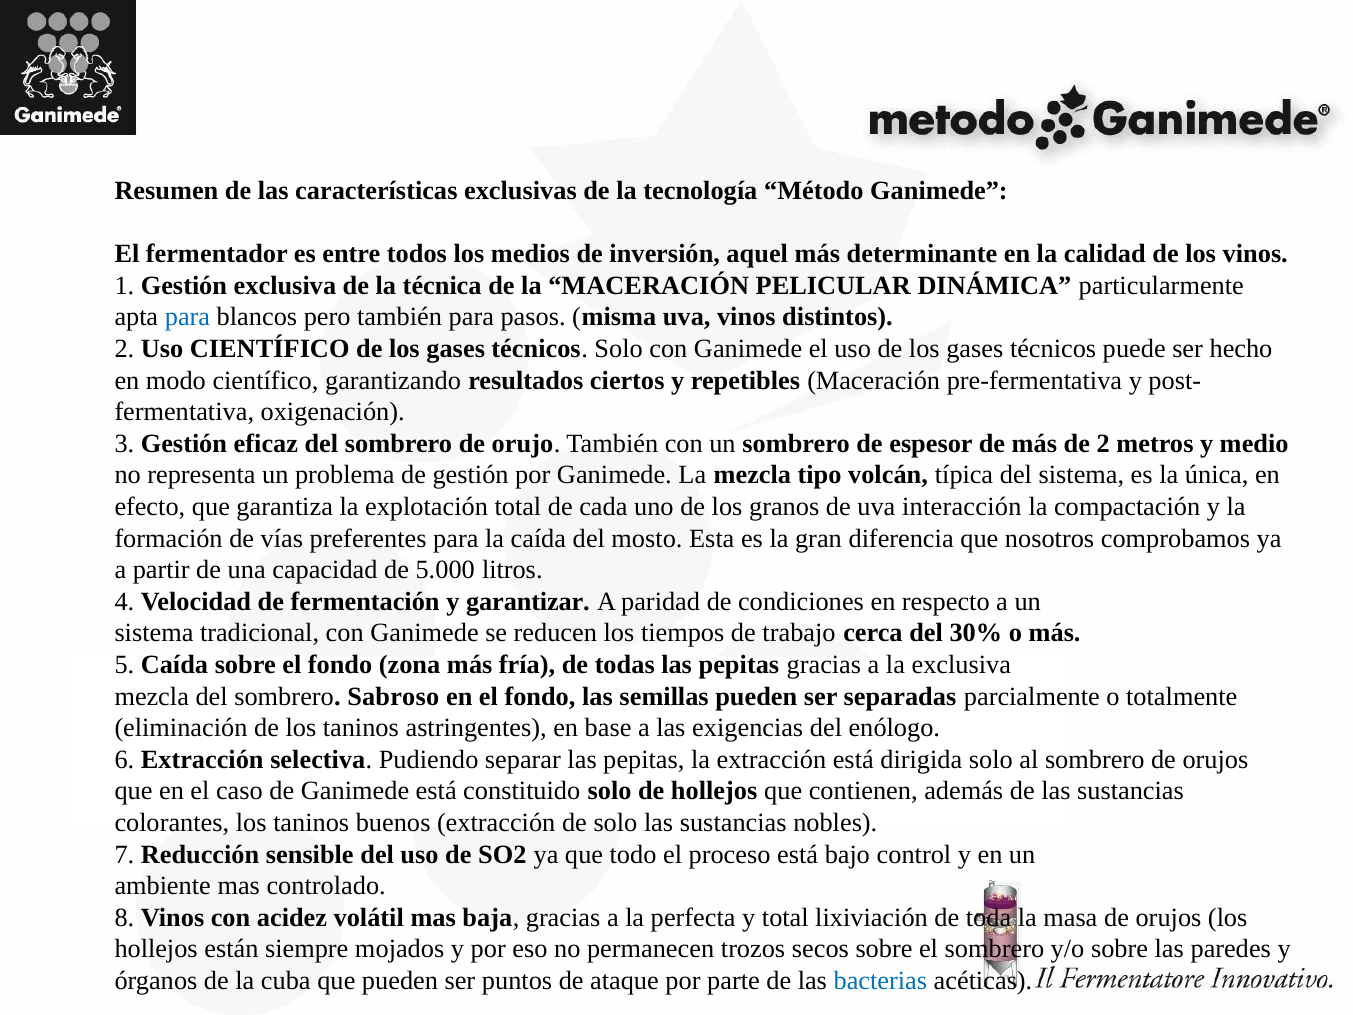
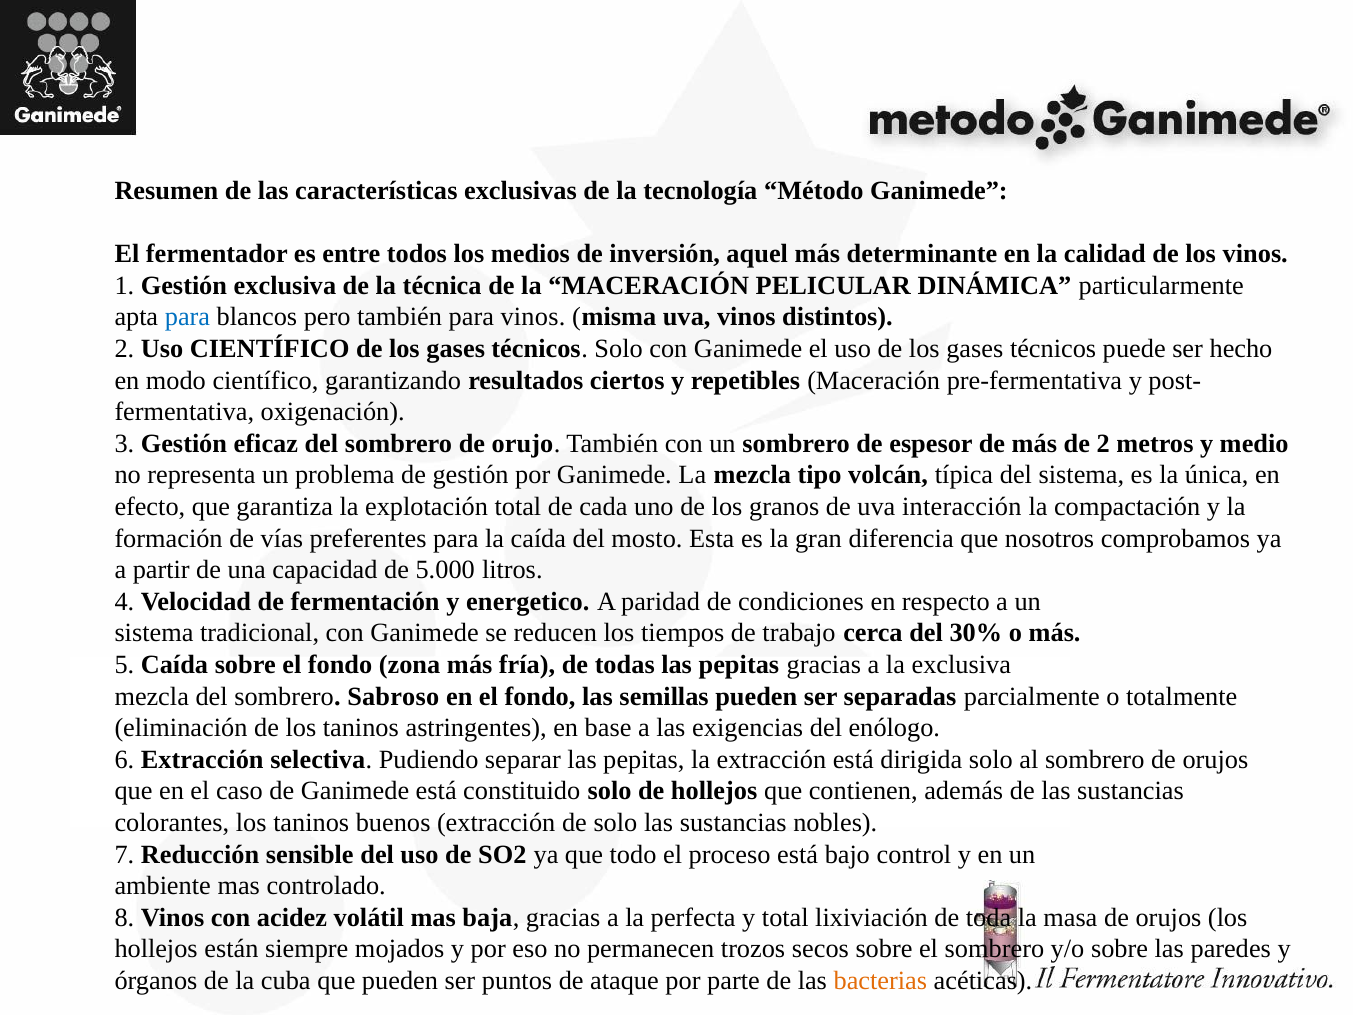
para pasos: pasos -> vinos
garantizar: garantizar -> energetico
bacterias colour: blue -> orange
